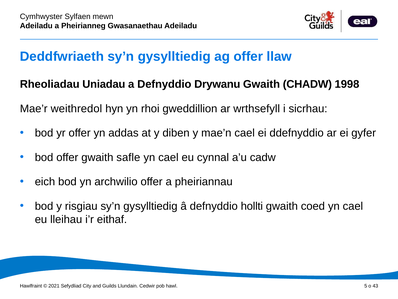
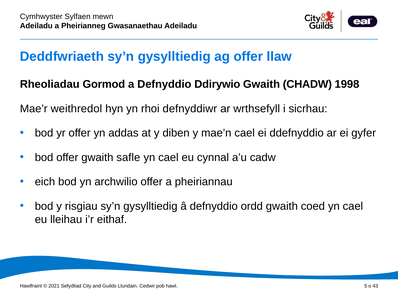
Uniadau: Uniadau -> Gormod
Drywanu: Drywanu -> Ddirywio
gweddillion: gweddillion -> defnyddiwr
hollti: hollti -> ordd
